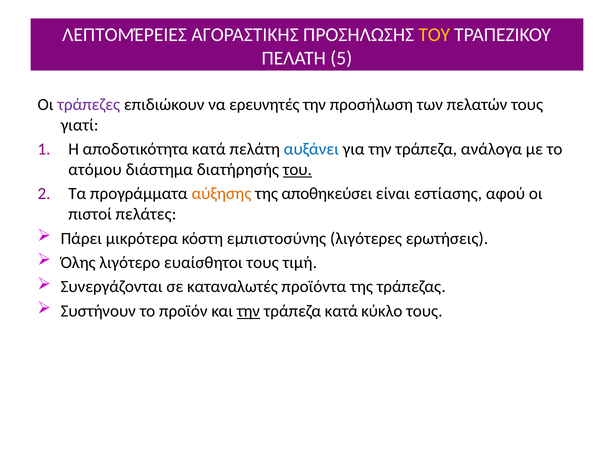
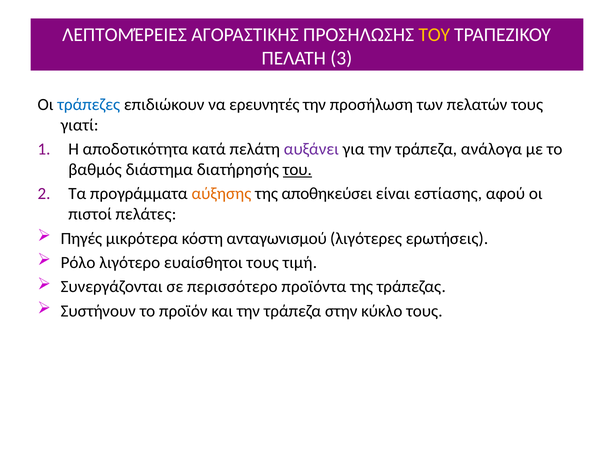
5: 5 -> 3
τράπεζες colour: purple -> blue
αυξάνει colour: blue -> purple
ατόμου: ατόμου -> βαθμός
Πάρει: Πάρει -> Πηγές
εμπιστοσύνης: εμπιστοσύνης -> ανταγωνισμού
Όλης: Όλης -> Ρόλο
καταναλωτές: καταναλωτές -> περισσότερο
την at (248, 311) underline: present -> none
τράπεζα κατά: κατά -> στην
